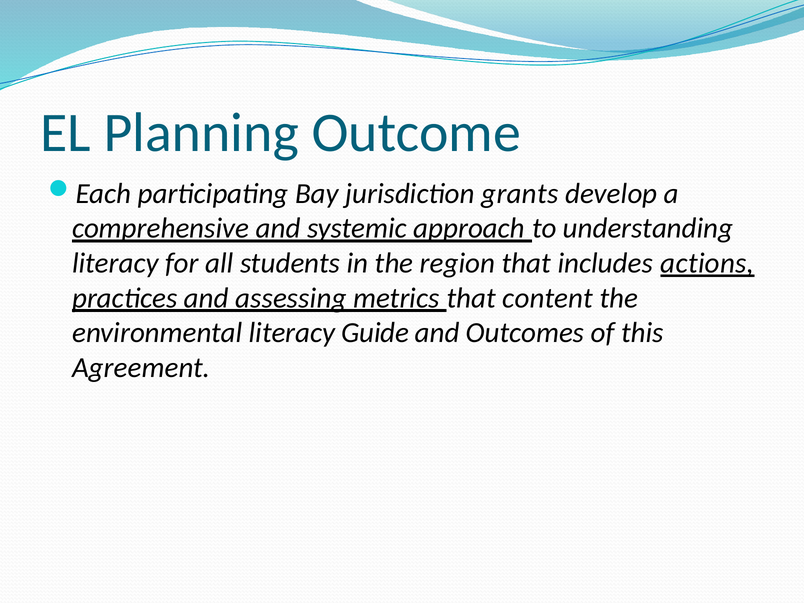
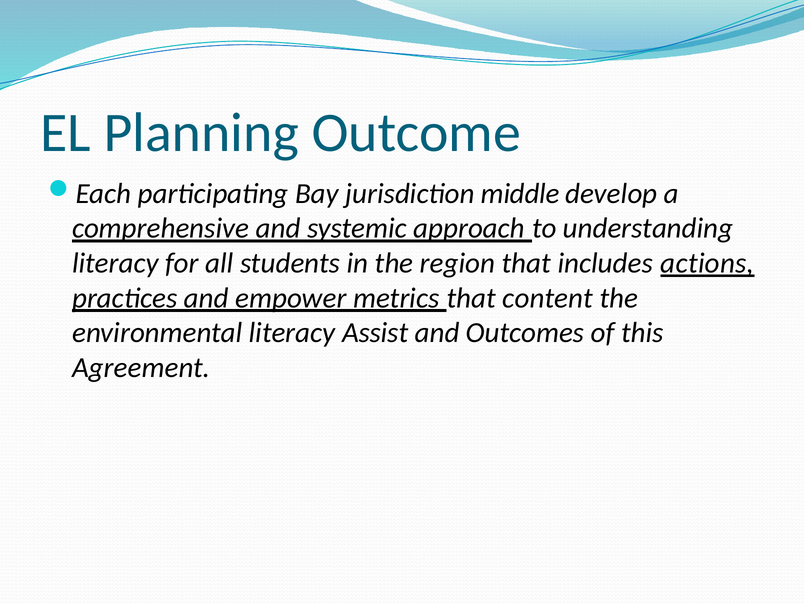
grants: grants -> middle
assessing: assessing -> empower
Guide: Guide -> Assist
